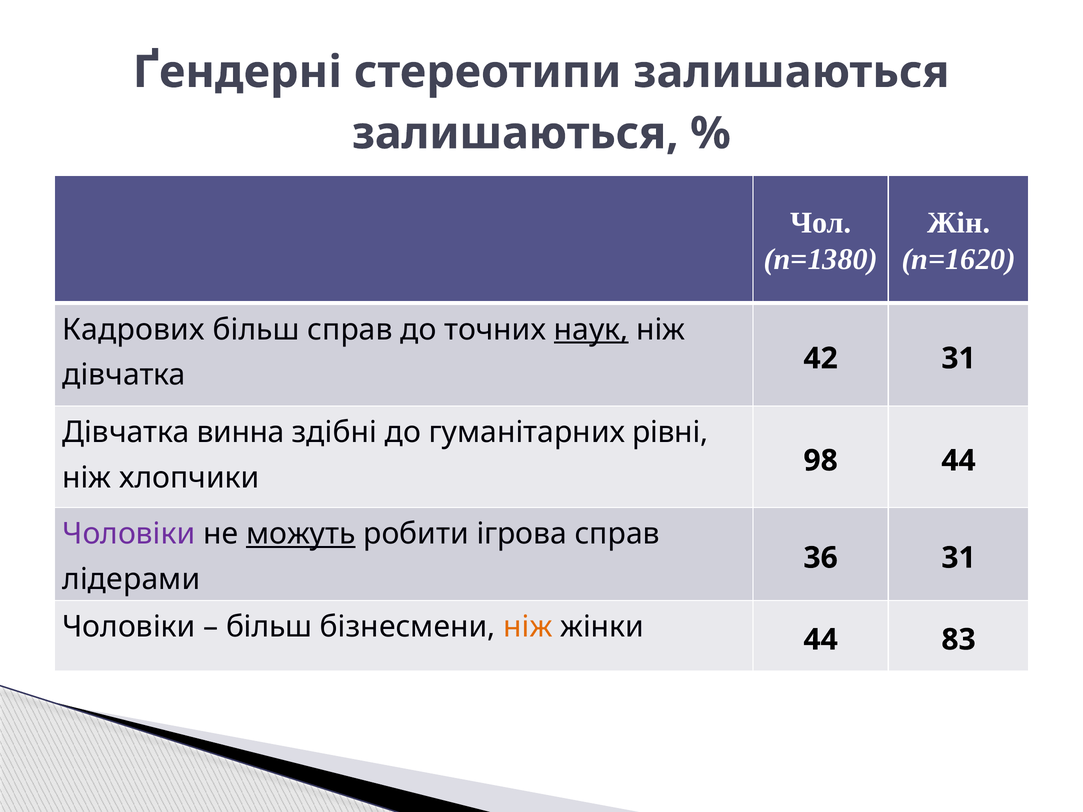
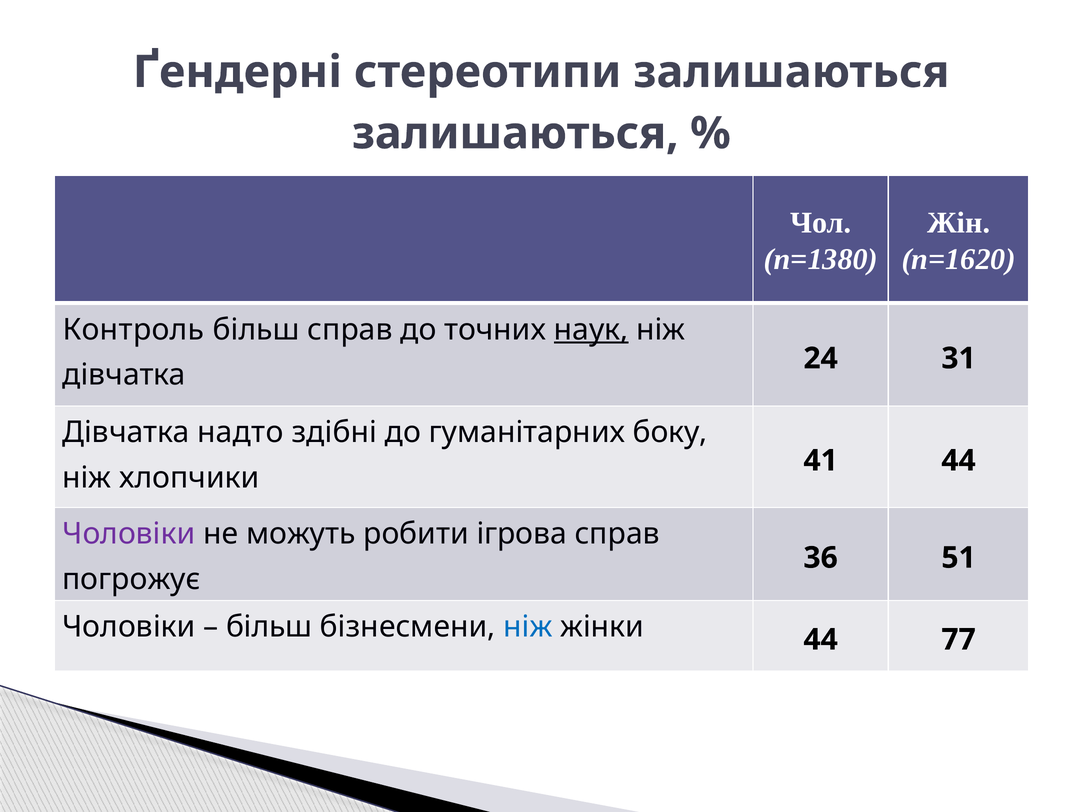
Кадрових: Кадрових -> Контроль
42: 42 -> 24
винна: винна -> надто
рівні: рівні -> боку
98: 98 -> 41
можуть underline: present -> none
36 31: 31 -> 51
лідерами: лідерами -> погрожує
ніж at (528, 627) colour: orange -> blue
83: 83 -> 77
